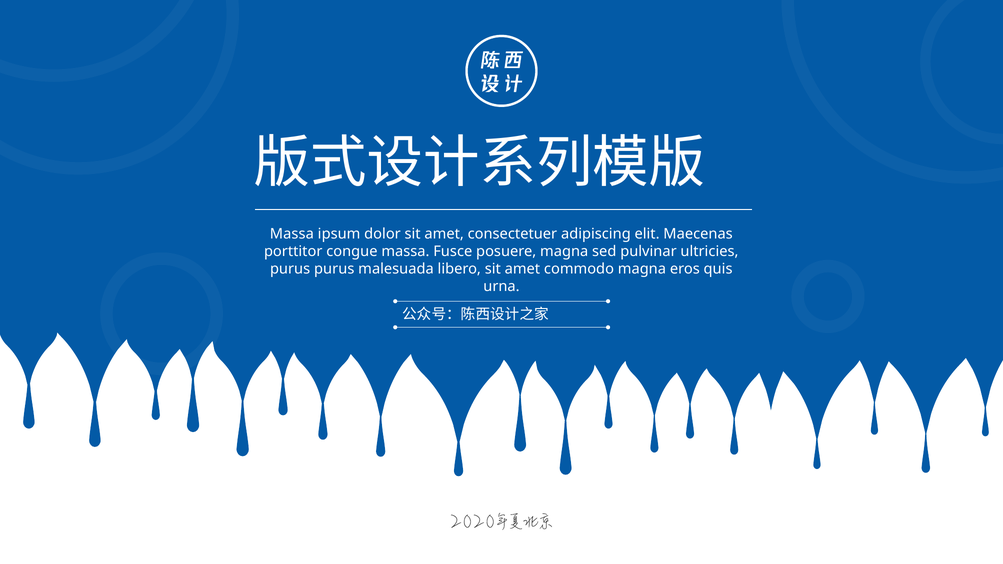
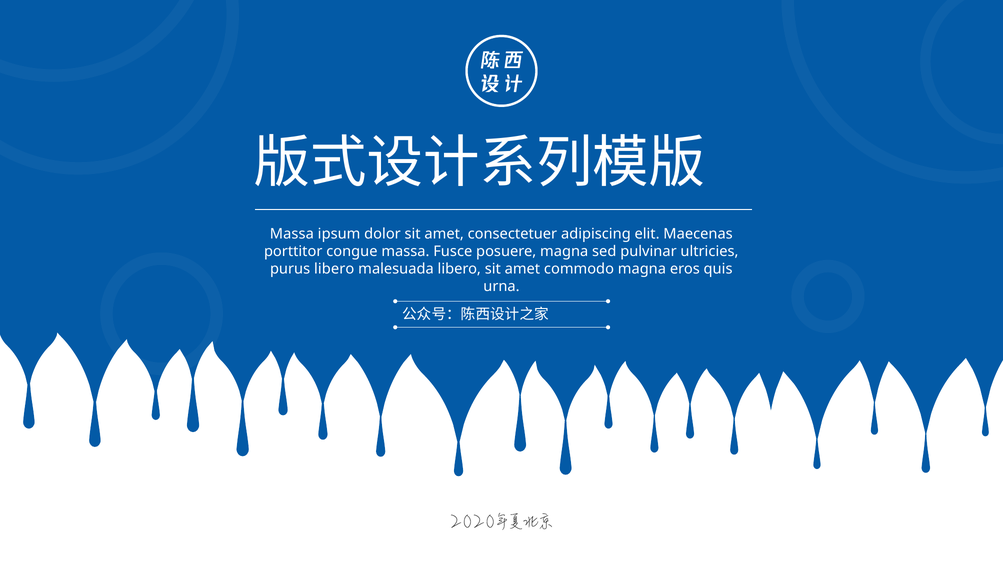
purus purus: purus -> libero
